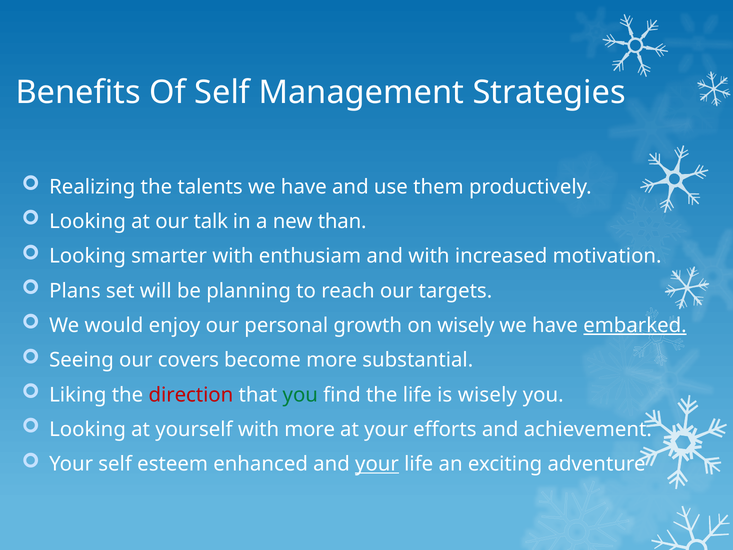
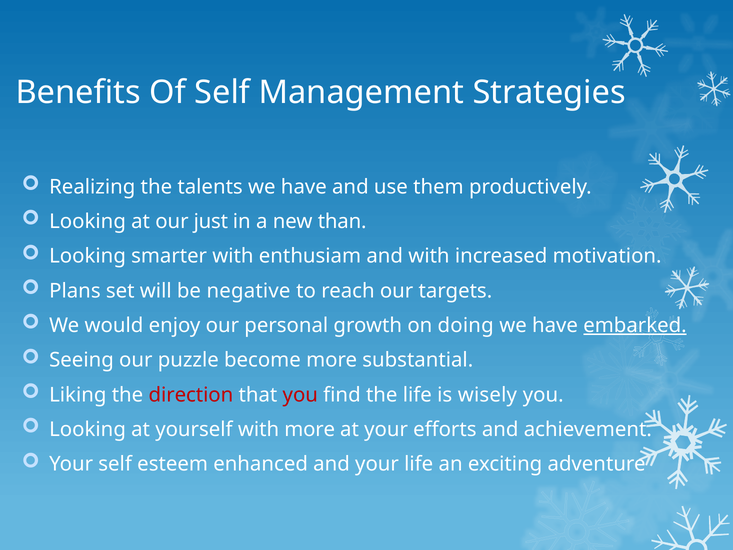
talk: talk -> just
planning: planning -> negative
on wisely: wisely -> doing
covers: covers -> puzzle
you at (300, 395) colour: green -> red
your at (377, 464) underline: present -> none
